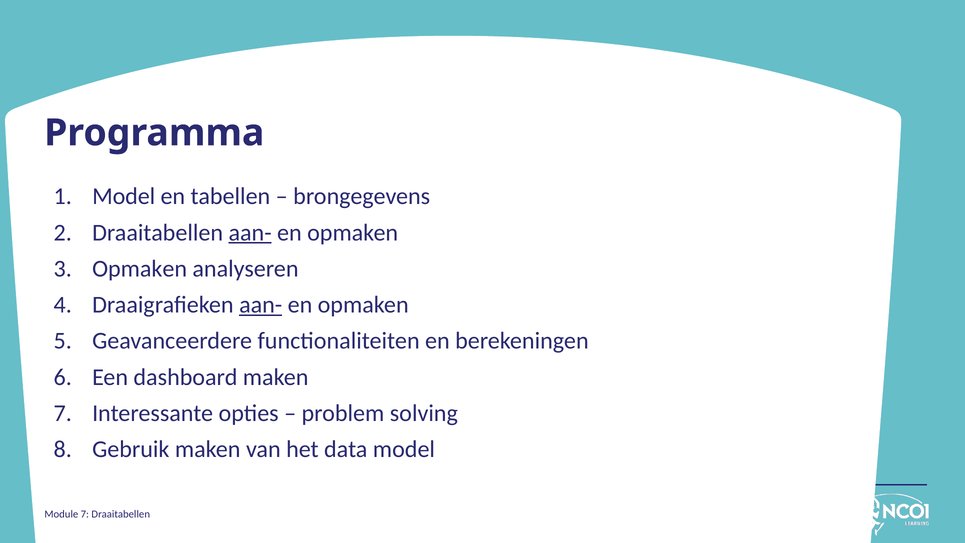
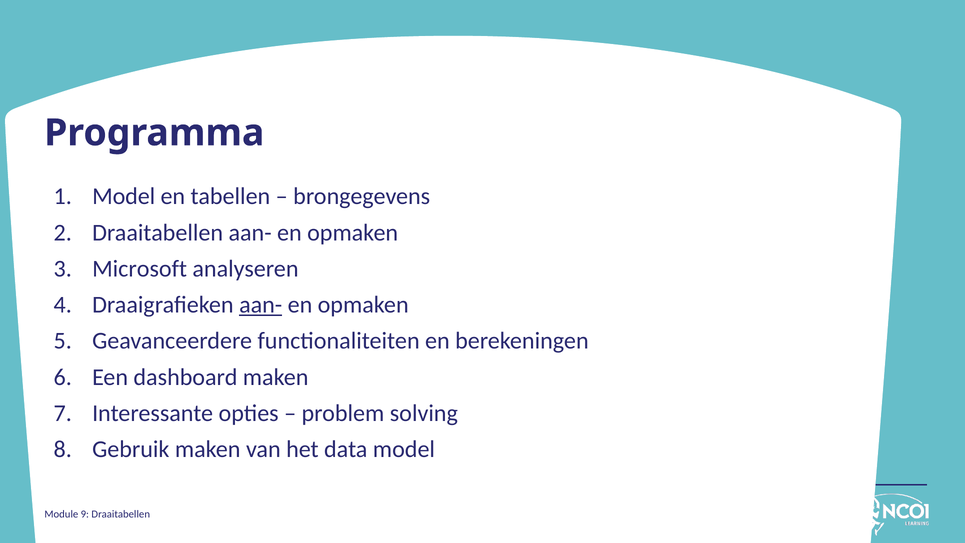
aan- at (250, 232) underline: present -> none
Opmaken at (140, 269): Opmaken -> Microsoft
Module 7: 7 -> 9
